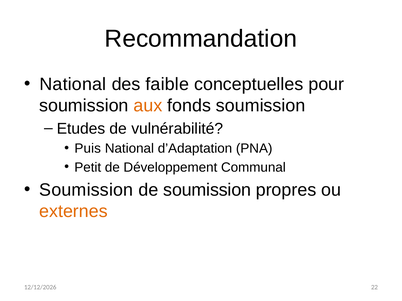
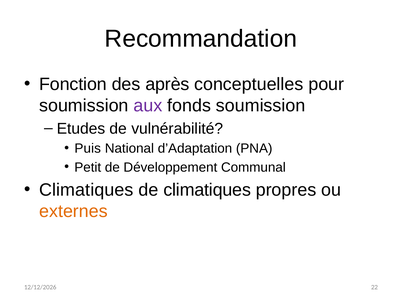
National at (73, 84): National -> Fonction
faible: faible -> après
aux colour: orange -> purple
Soumission at (86, 190): Soumission -> Climatiques
de soumission: soumission -> climatiques
